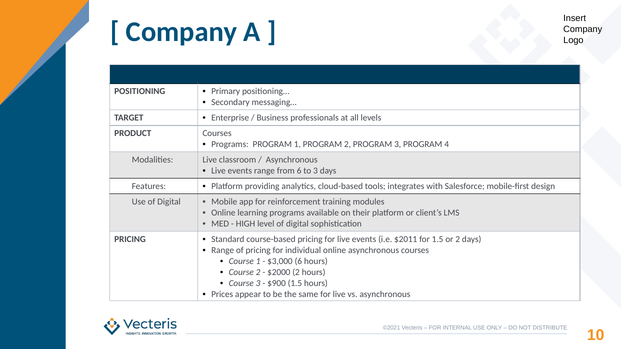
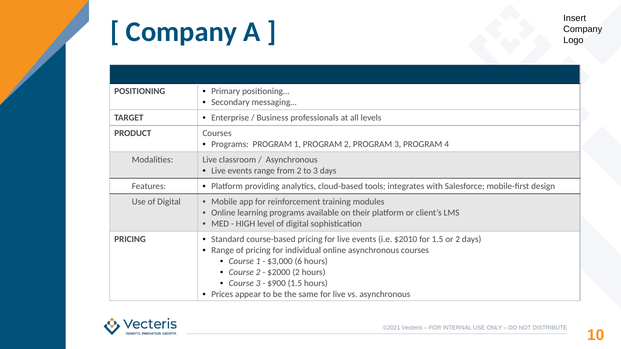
from 6: 6 -> 2
$2011: $2011 -> $2010
